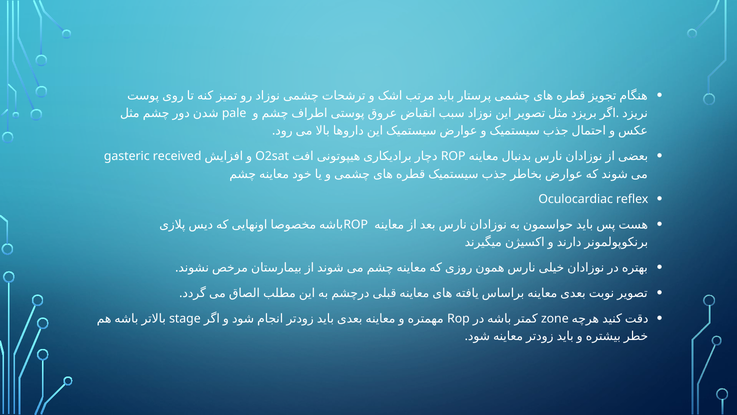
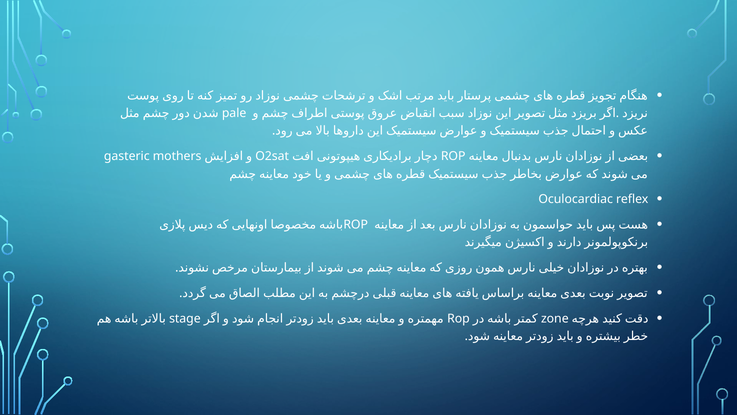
received: received -> mothers
